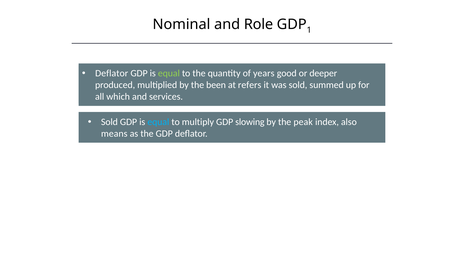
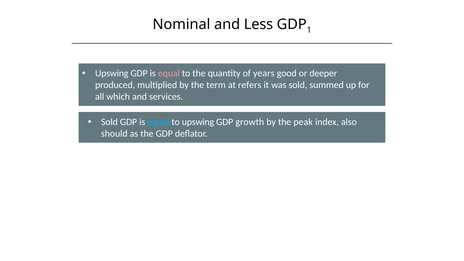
Role: Role -> Less
Deflator at (112, 73): Deflator -> Upswing
equal at (169, 73) colour: light green -> pink
been: been -> term
to multiply: multiply -> upswing
slowing: slowing -> growth
means: means -> should
